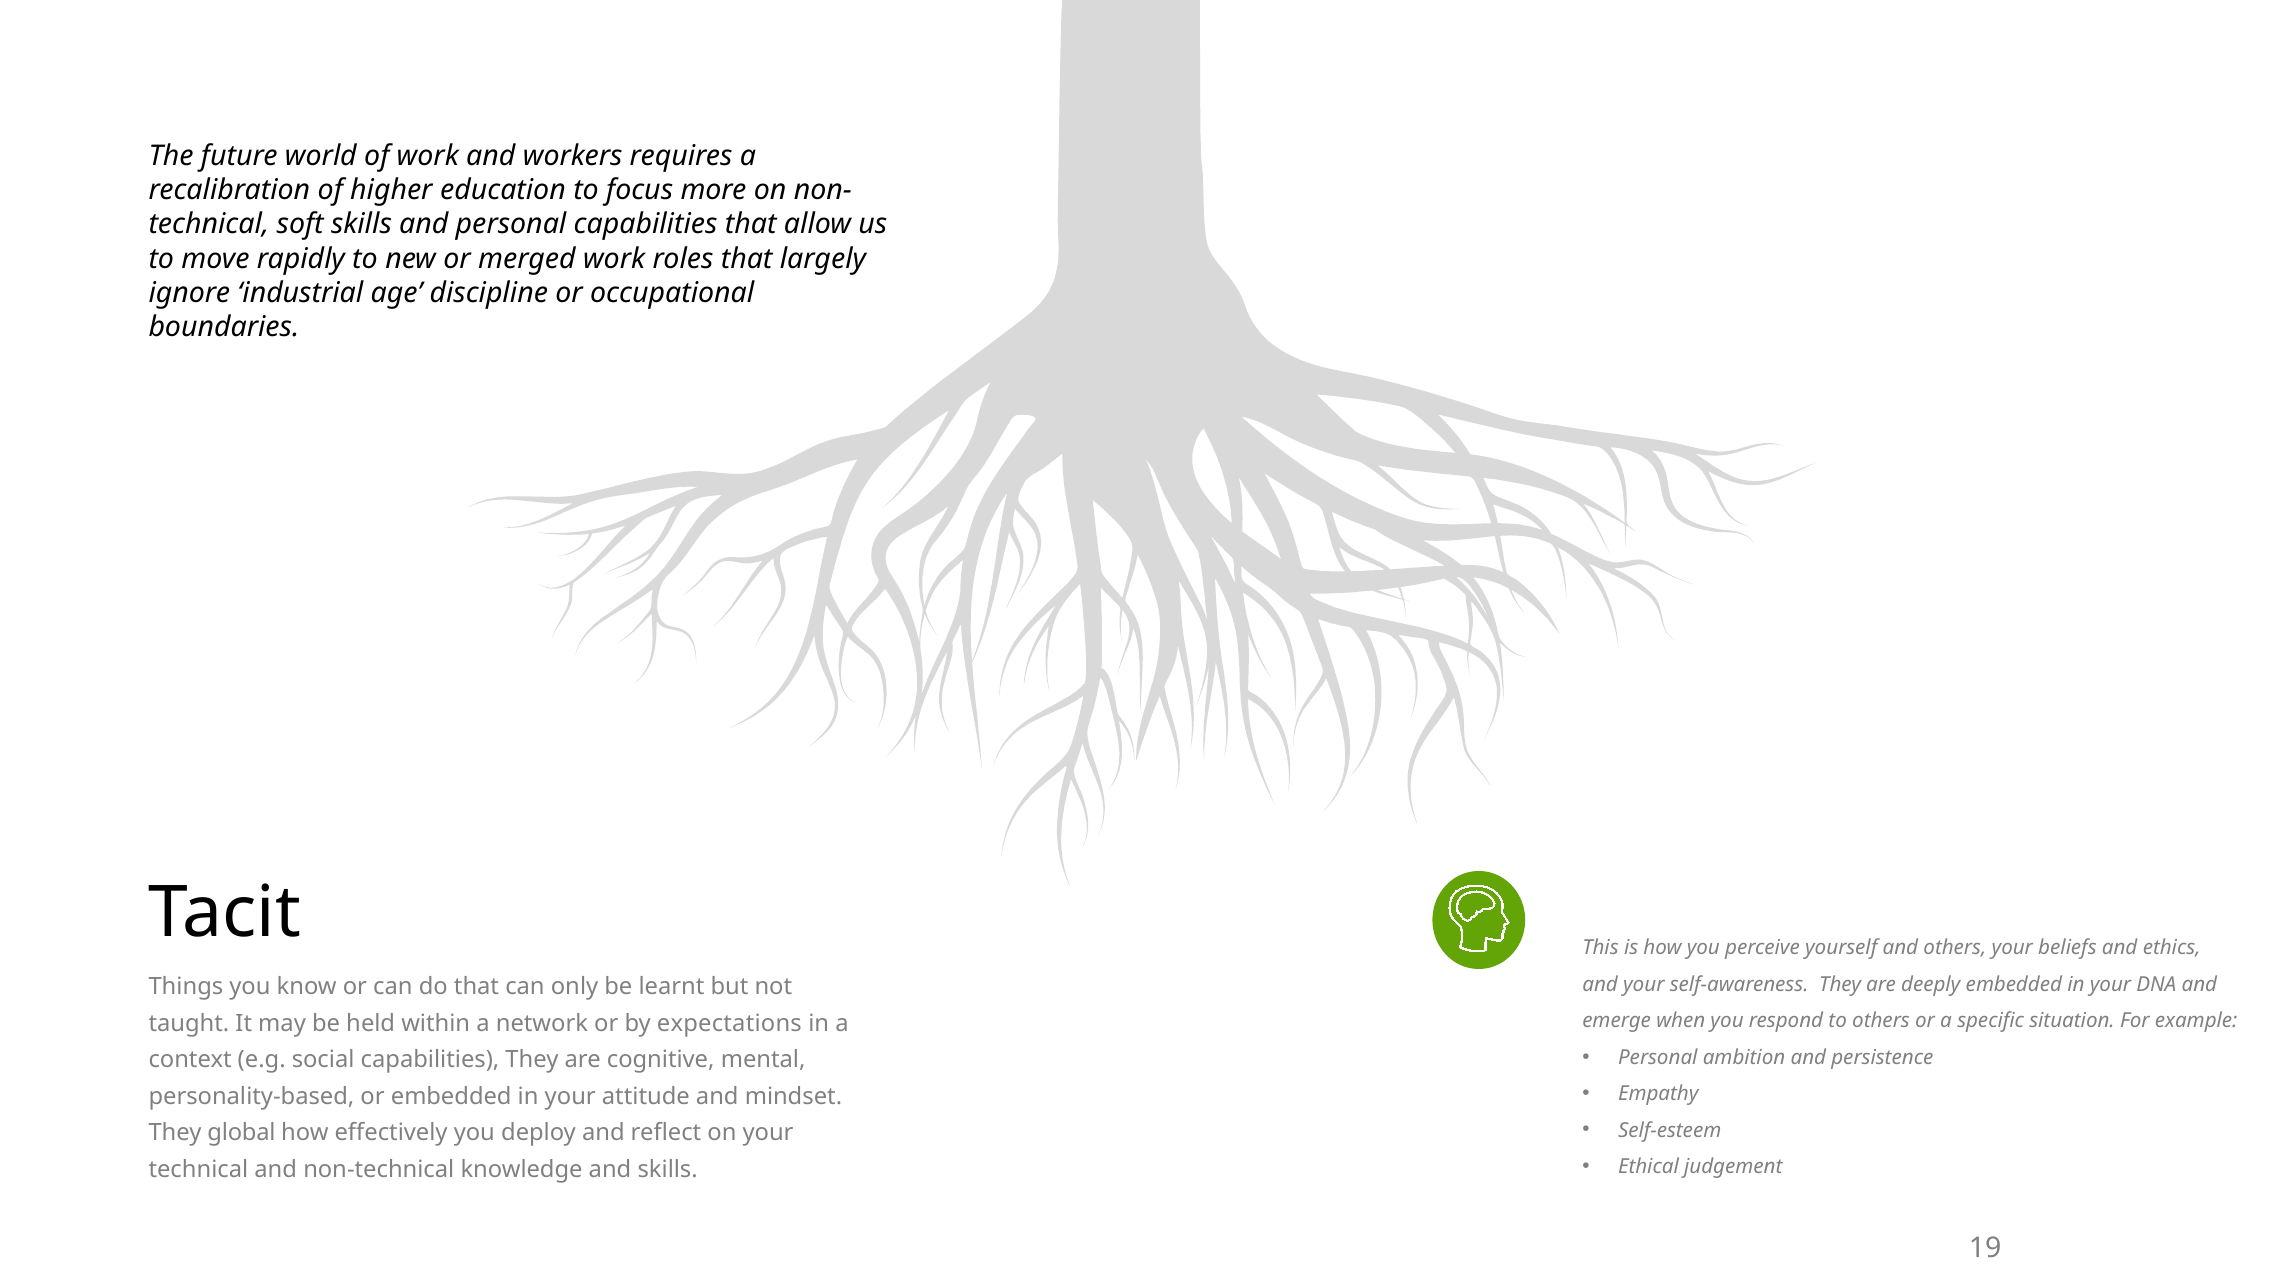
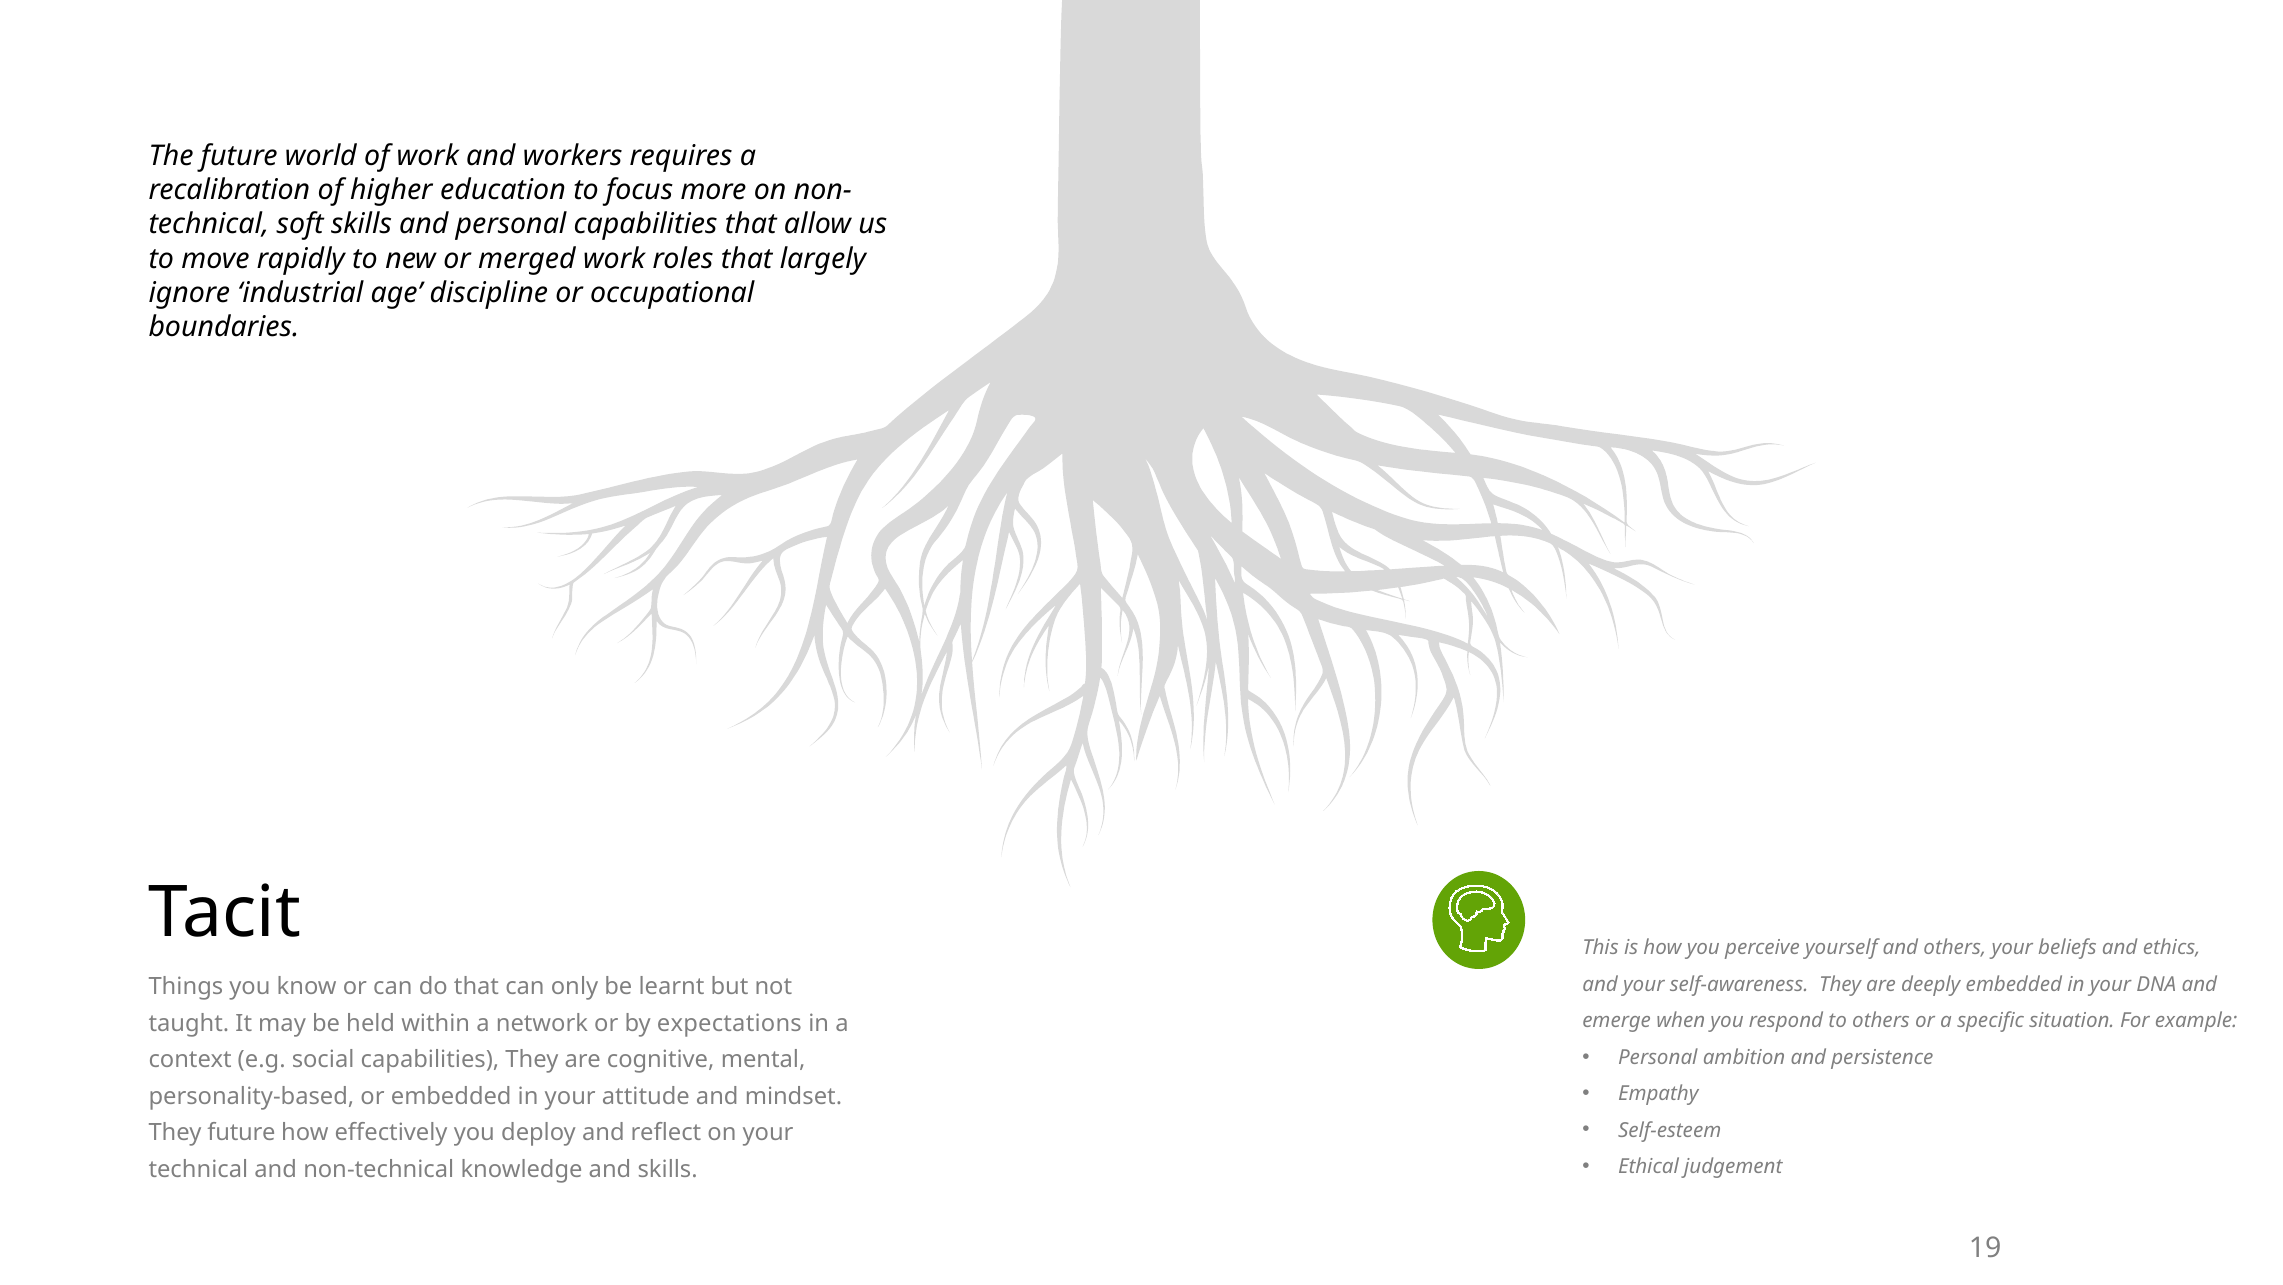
They global: global -> future
